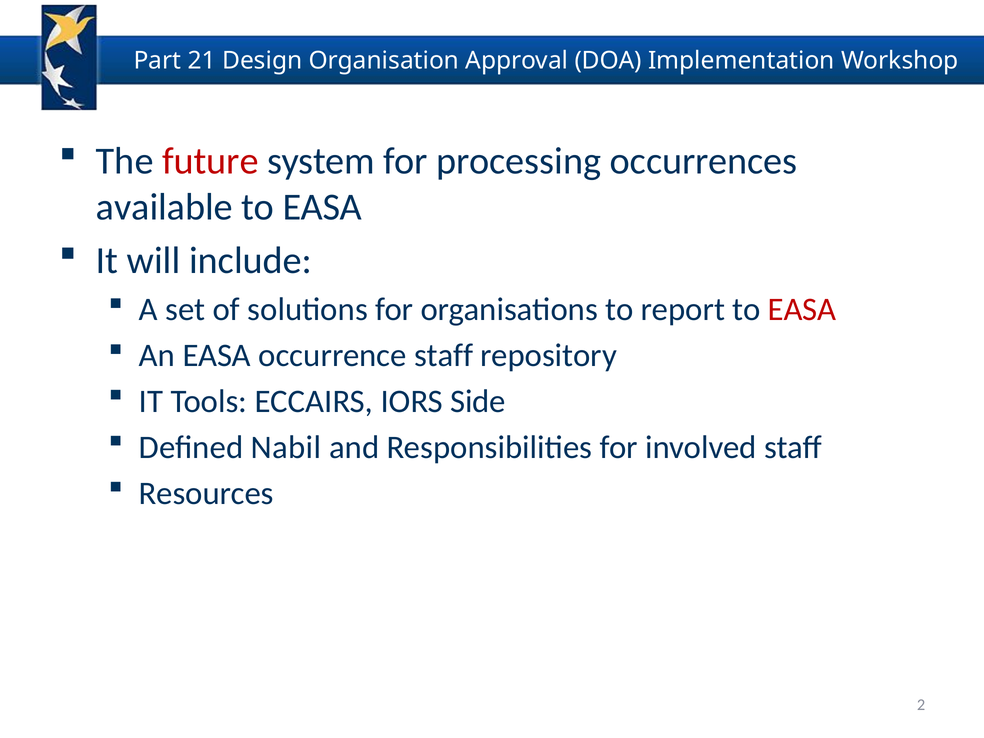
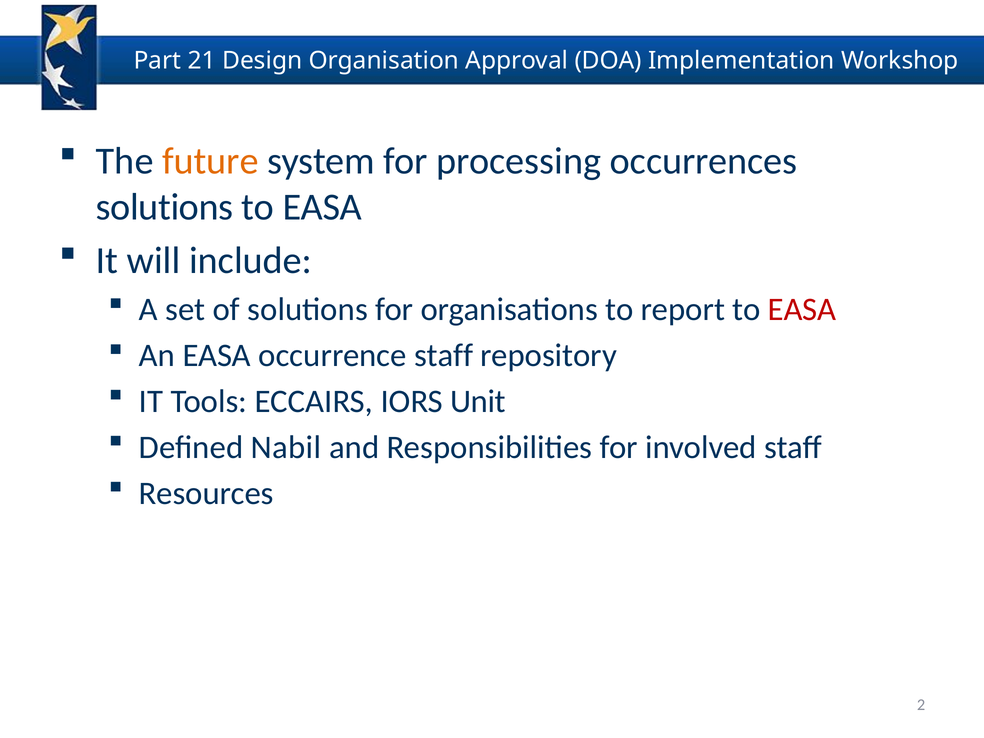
future colour: red -> orange
available at (164, 207): available -> solutions
Side: Side -> Unit
